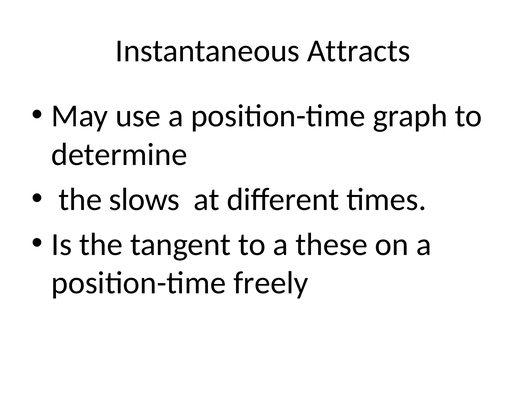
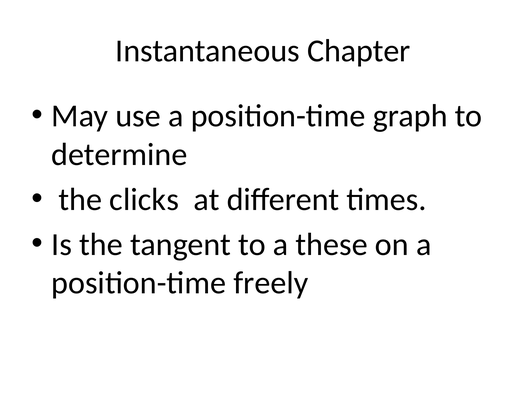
Attracts: Attracts -> Chapter
slows: slows -> clicks
